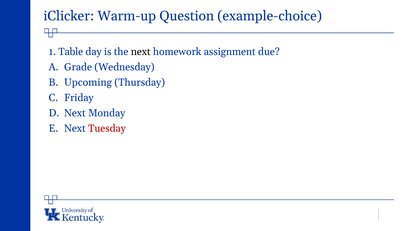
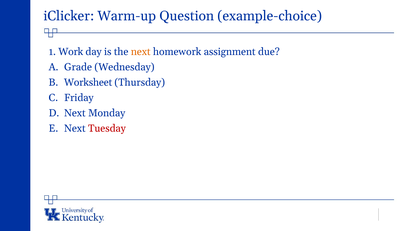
Table: Table -> Work
next at (141, 52) colour: black -> orange
Upcoming: Upcoming -> Worksheet
